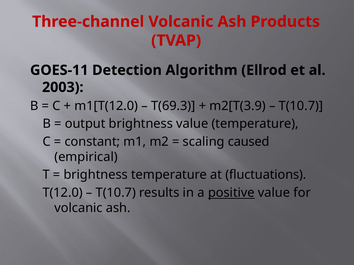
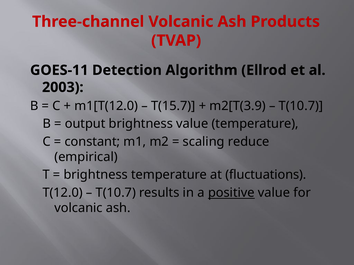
T(69.3: T(69.3 -> T(15.7
caused: caused -> reduce
